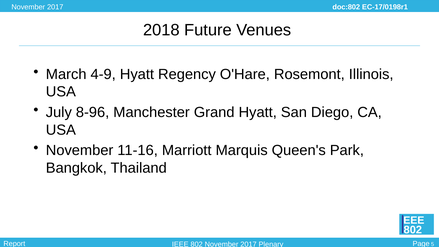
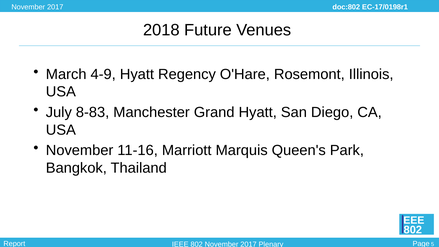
8-96: 8-96 -> 8-83
